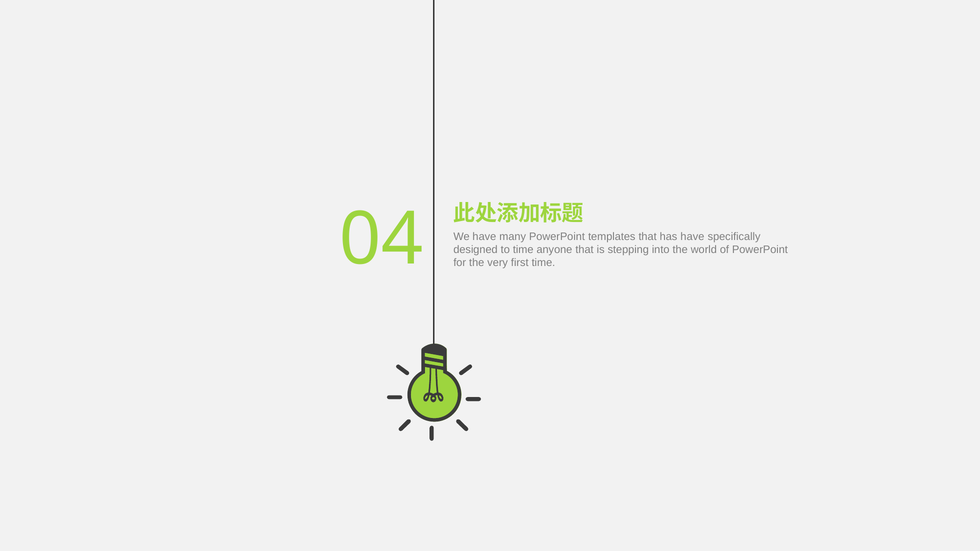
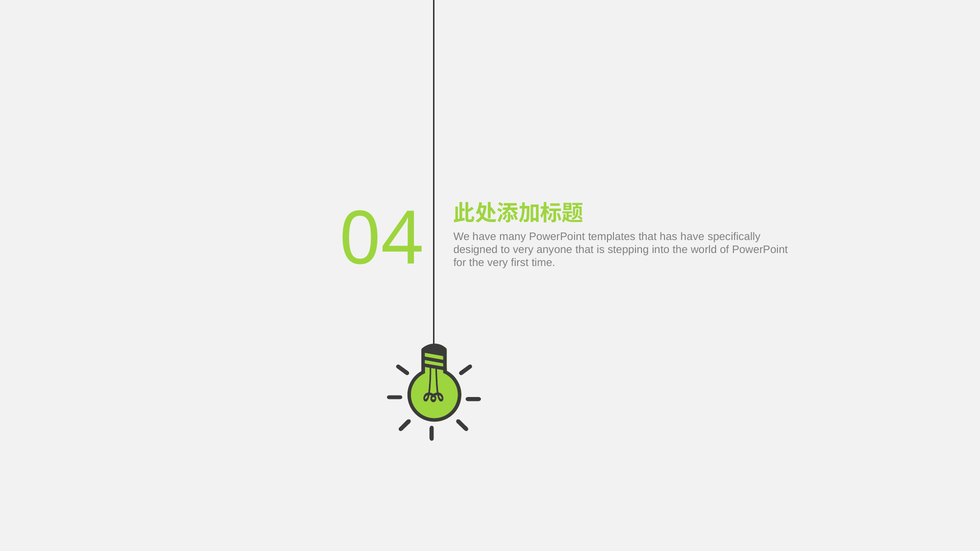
to time: time -> very
